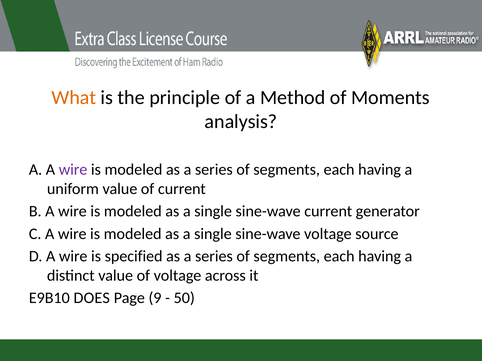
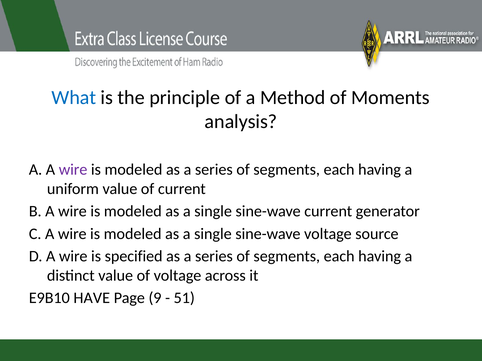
What colour: orange -> blue
DOES: DOES -> HAVE
50: 50 -> 51
